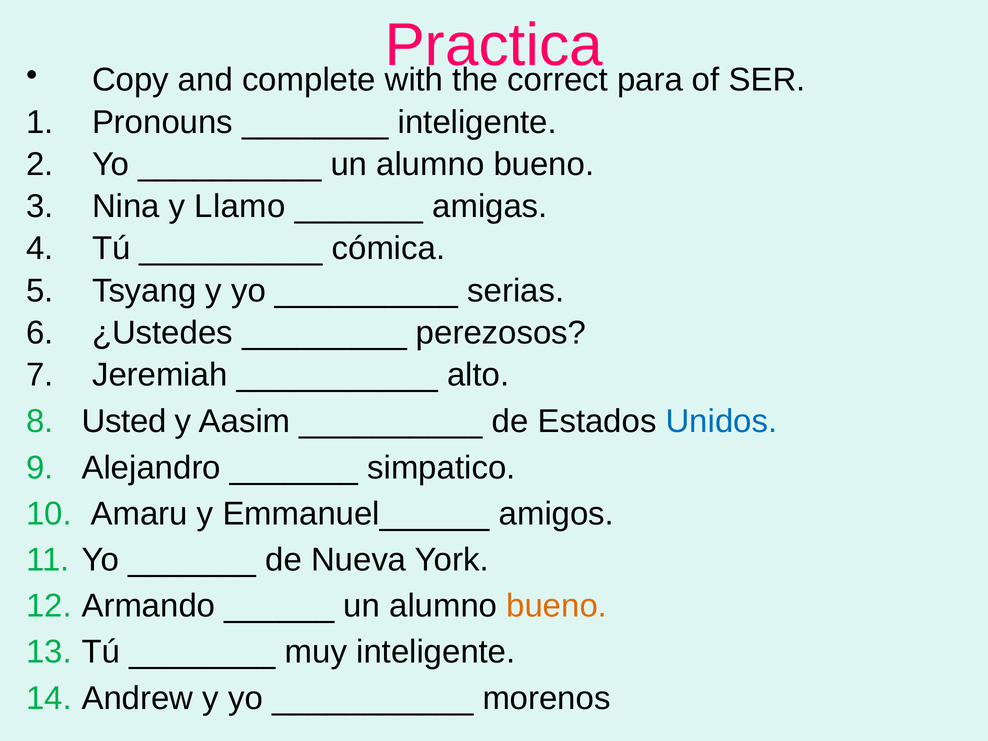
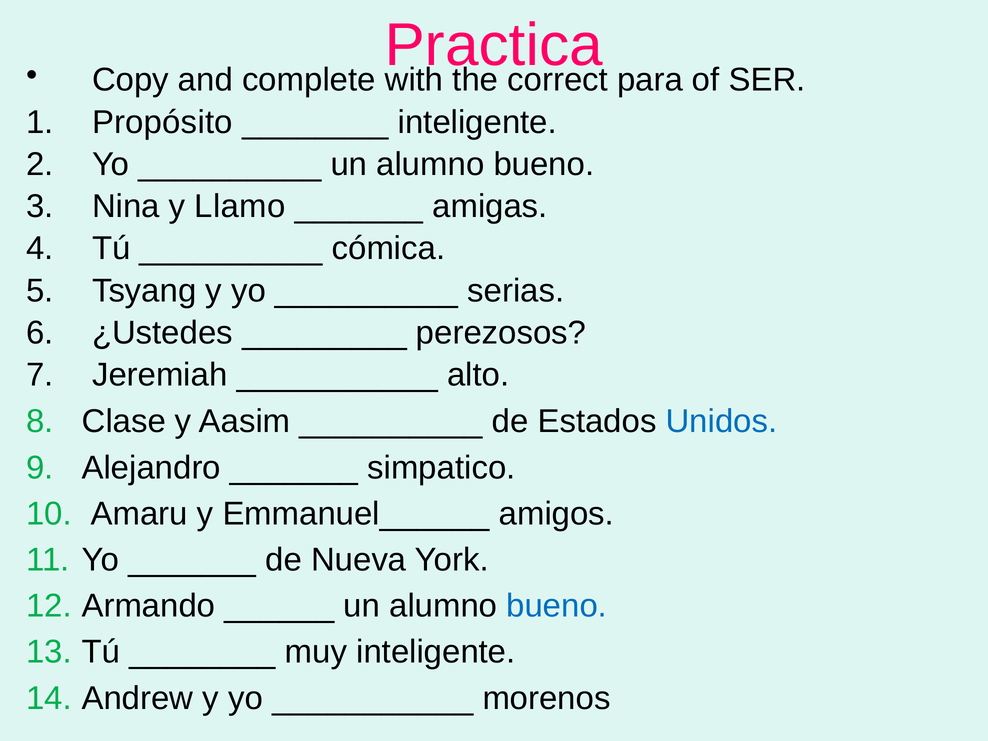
Pronouns: Pronouns -> Propósito
Usted: Usted -> Clase
bueno at (557, 606) colour: orange -> blue
